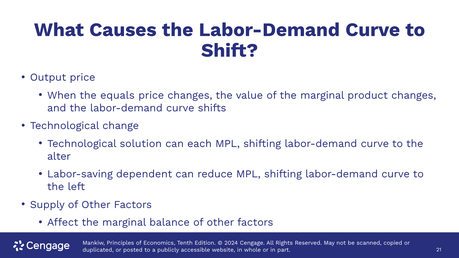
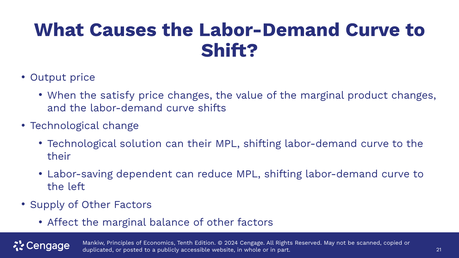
equals: equals -> satisfy
can each: each -> their
alter at (59, 156): alter -> their
